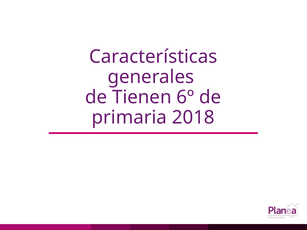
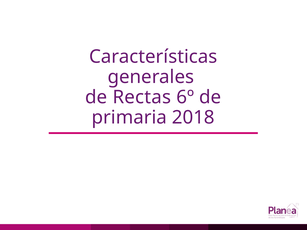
Tienen: Tienen -> Rectas
